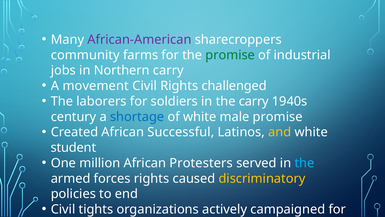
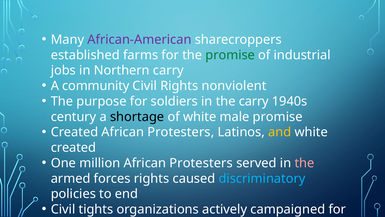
community: community -> established
movement: movement -> community
Rights challenged: challenged -> nonviolent
laborers: laborers -> purpose
shortage colour: blue -> black
Created African Successful: Successful -> Protesters
student at (73, 147): student -> created
the at (304, 163) colour: light blue -> pink
discriminatory colour: yellow -> light blue
